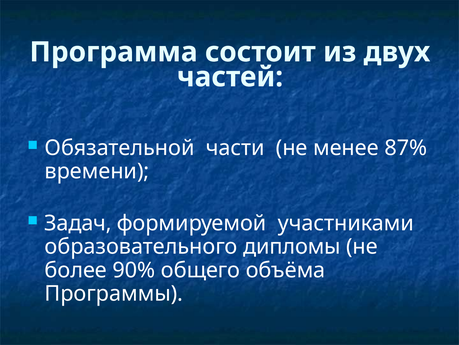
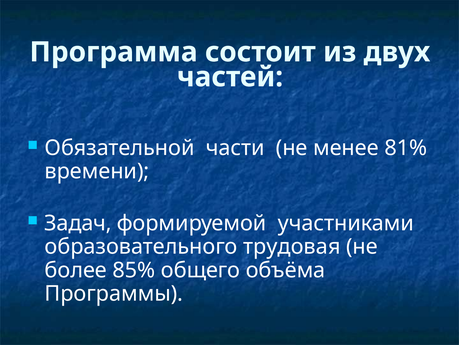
87%: 87% -> 81%
дипломы: дипломы -> трудовая
90%: 90% -> 85%
